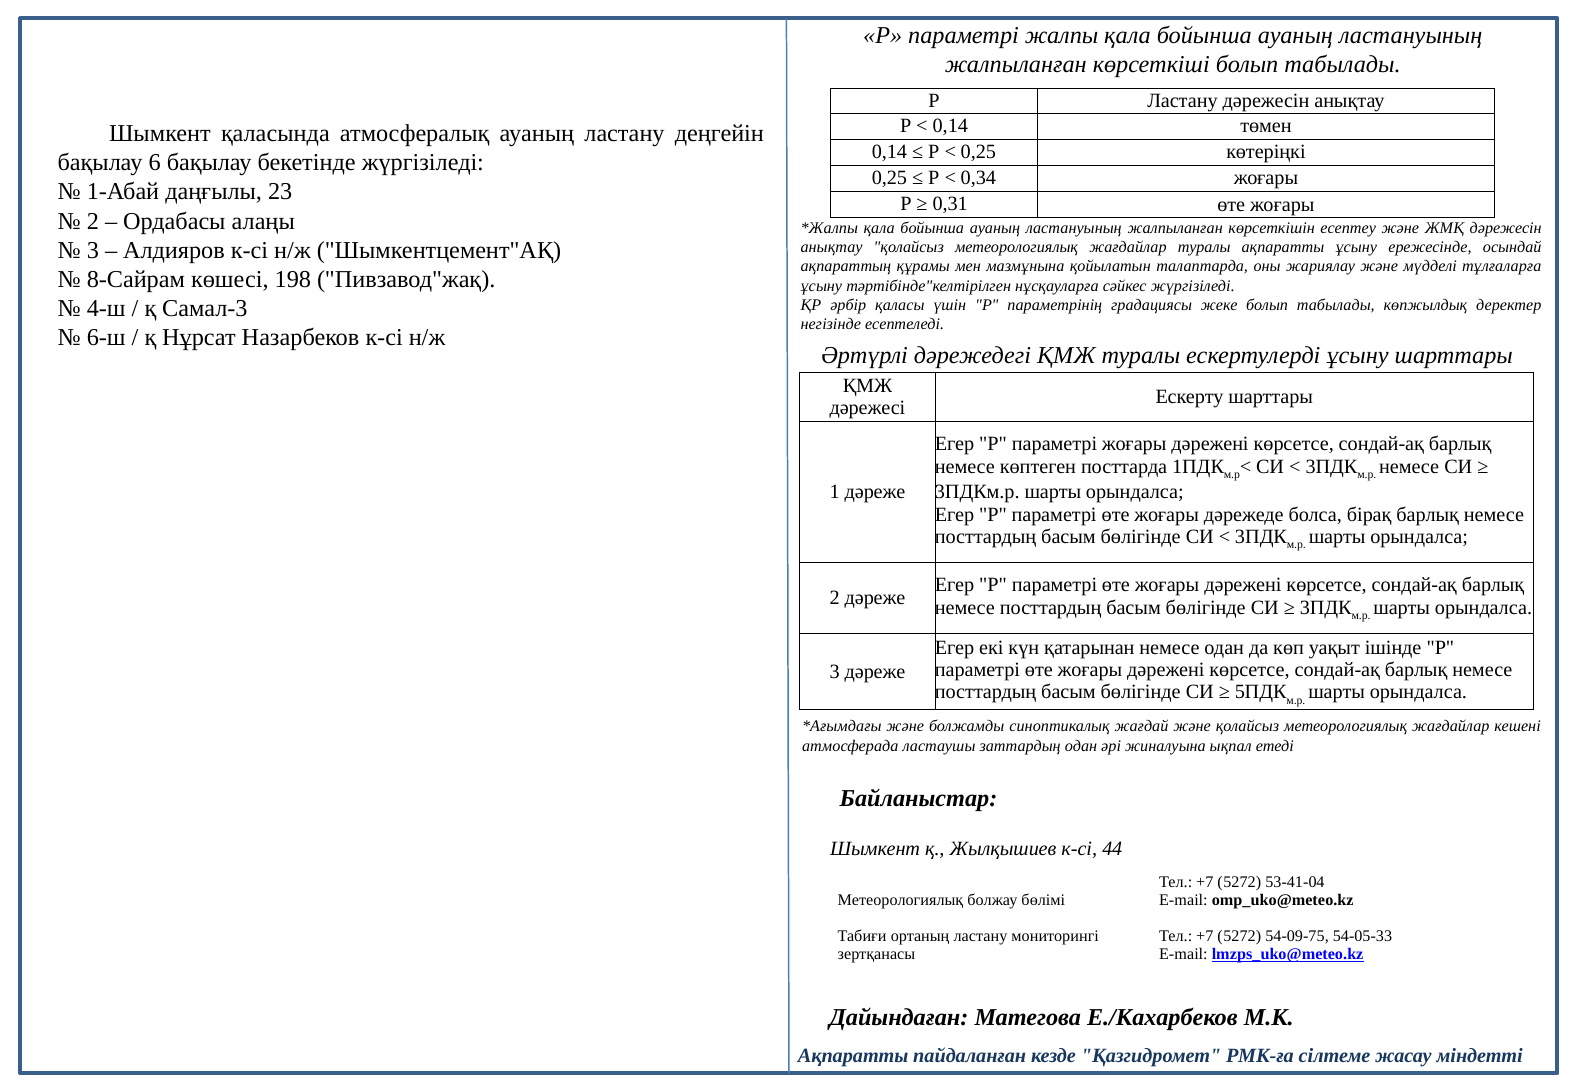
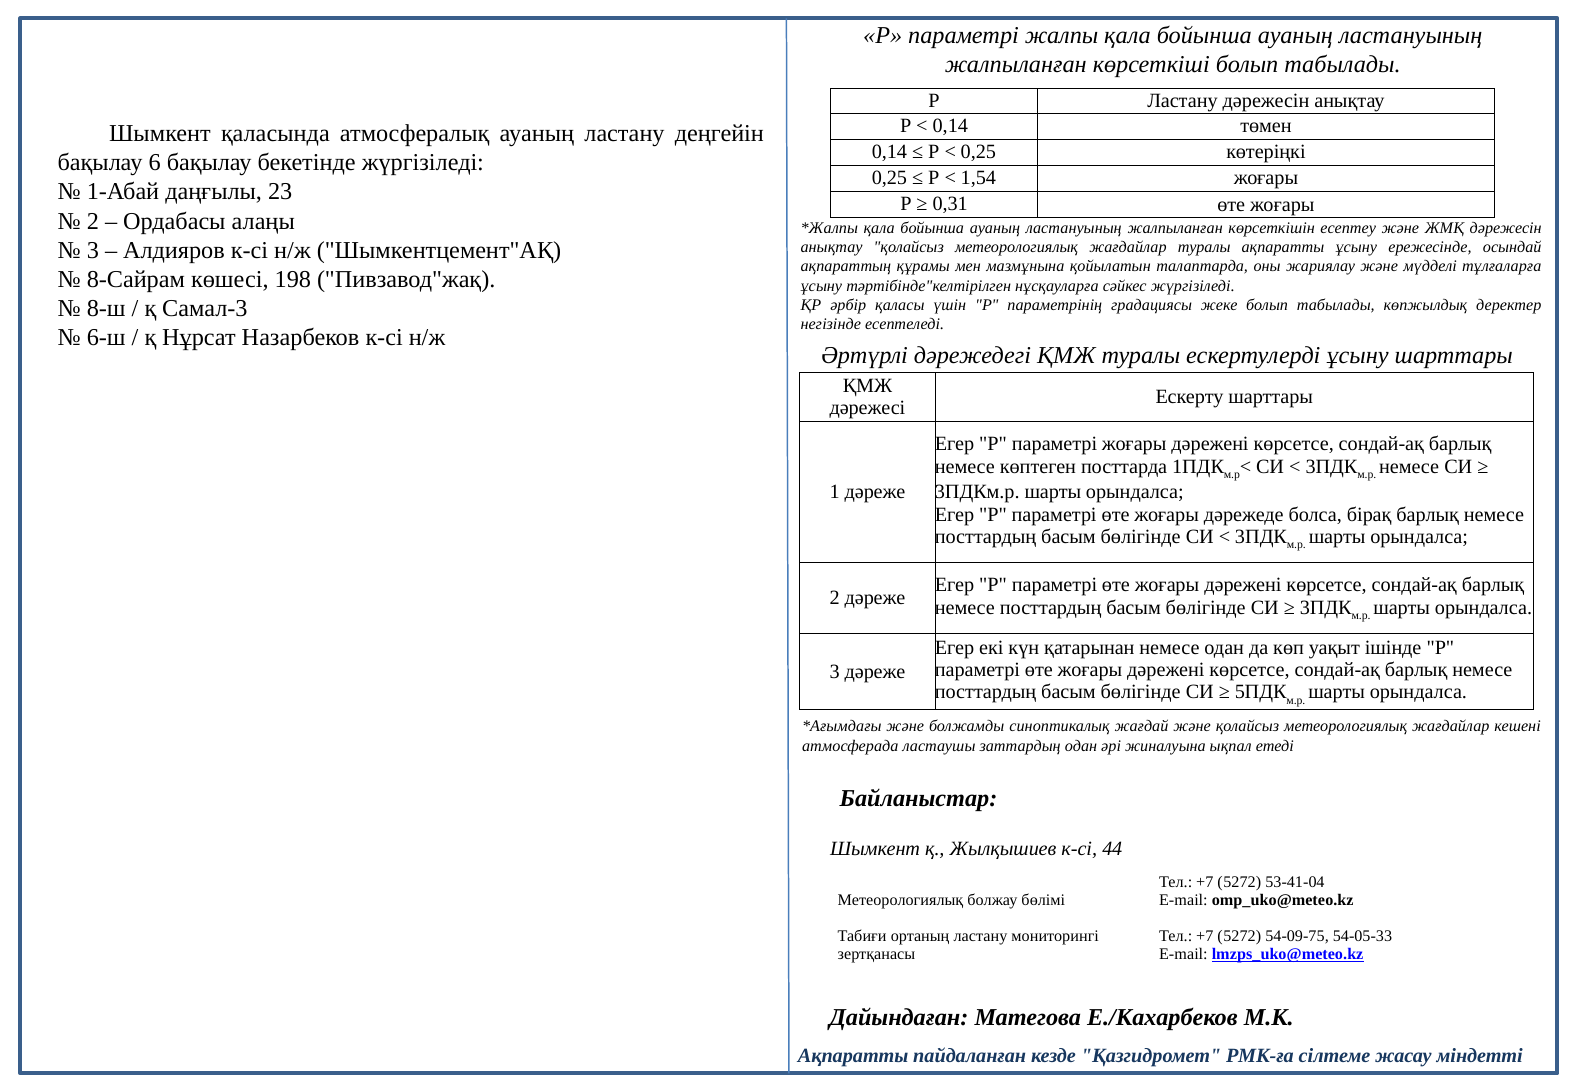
0,34: 0,34 -> 1,54
4-ш: 4-ш -> 8-ш
